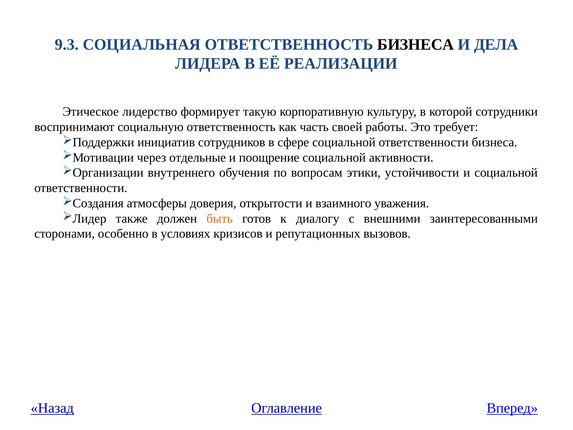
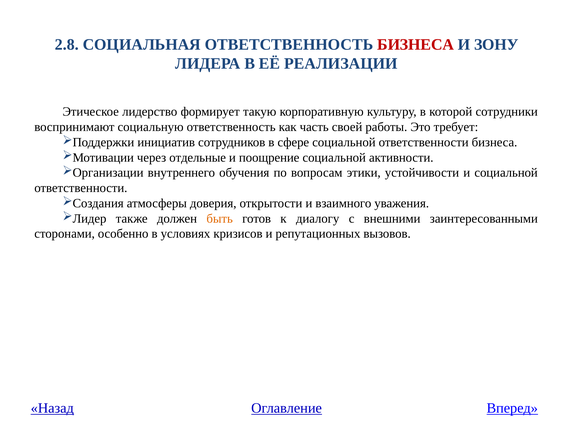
9.3: 9.3 -> 2.8
БИЗНЕСА at (416, 45) colour: black -> red
ДЕЛА: ДЕЛА -> ЗОНУ
